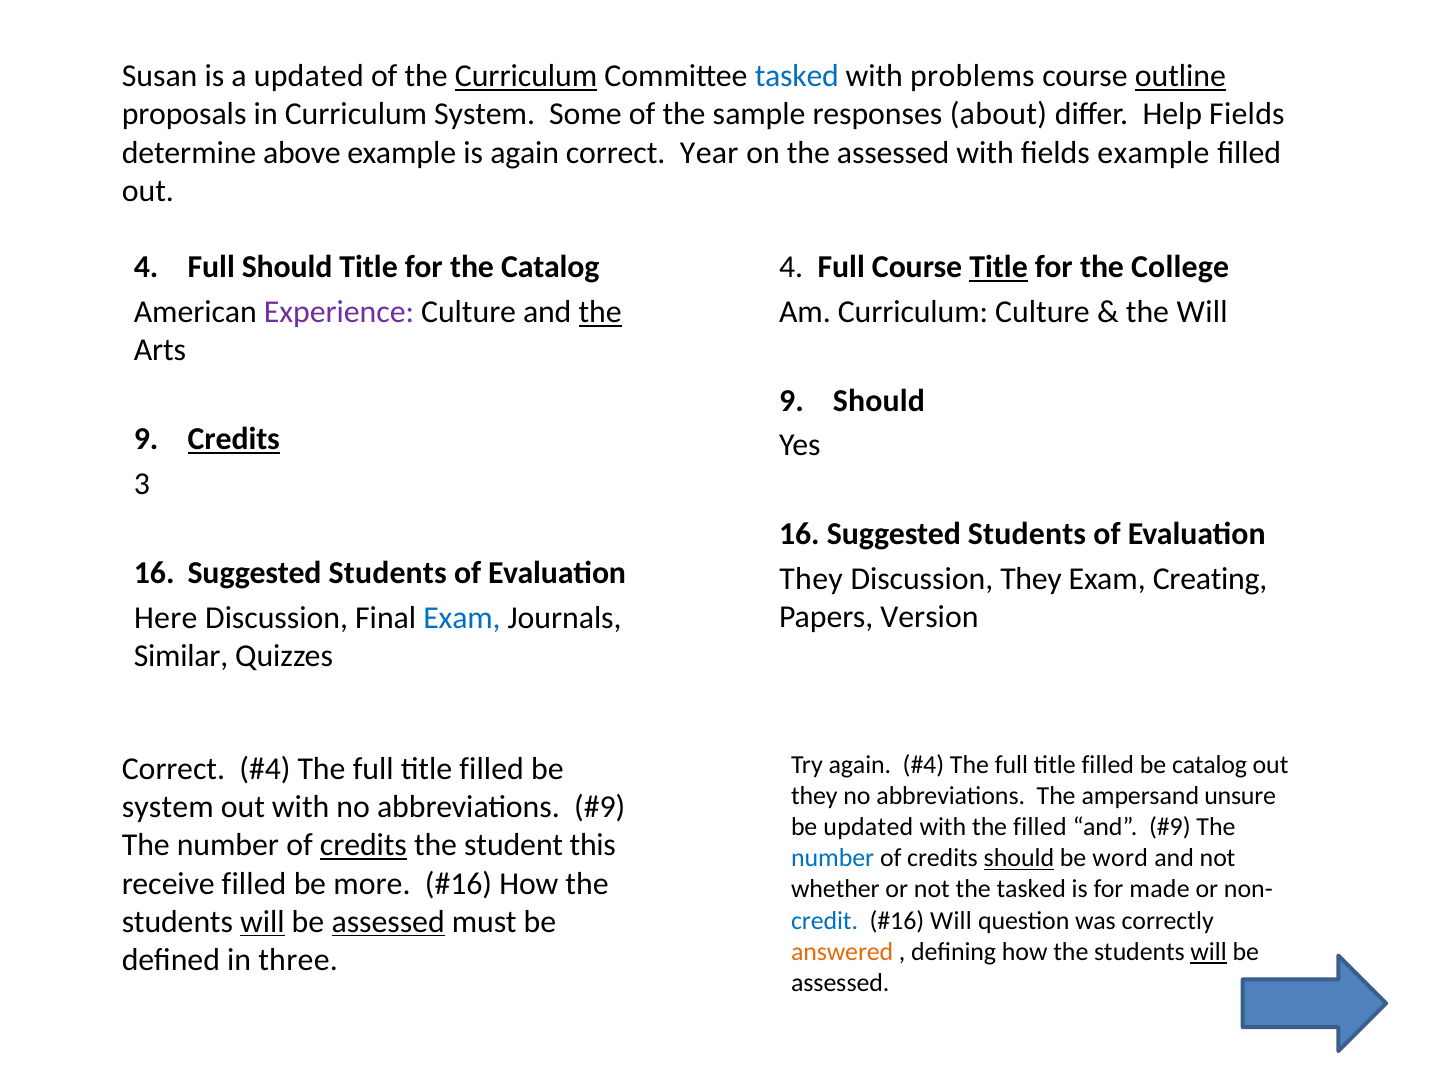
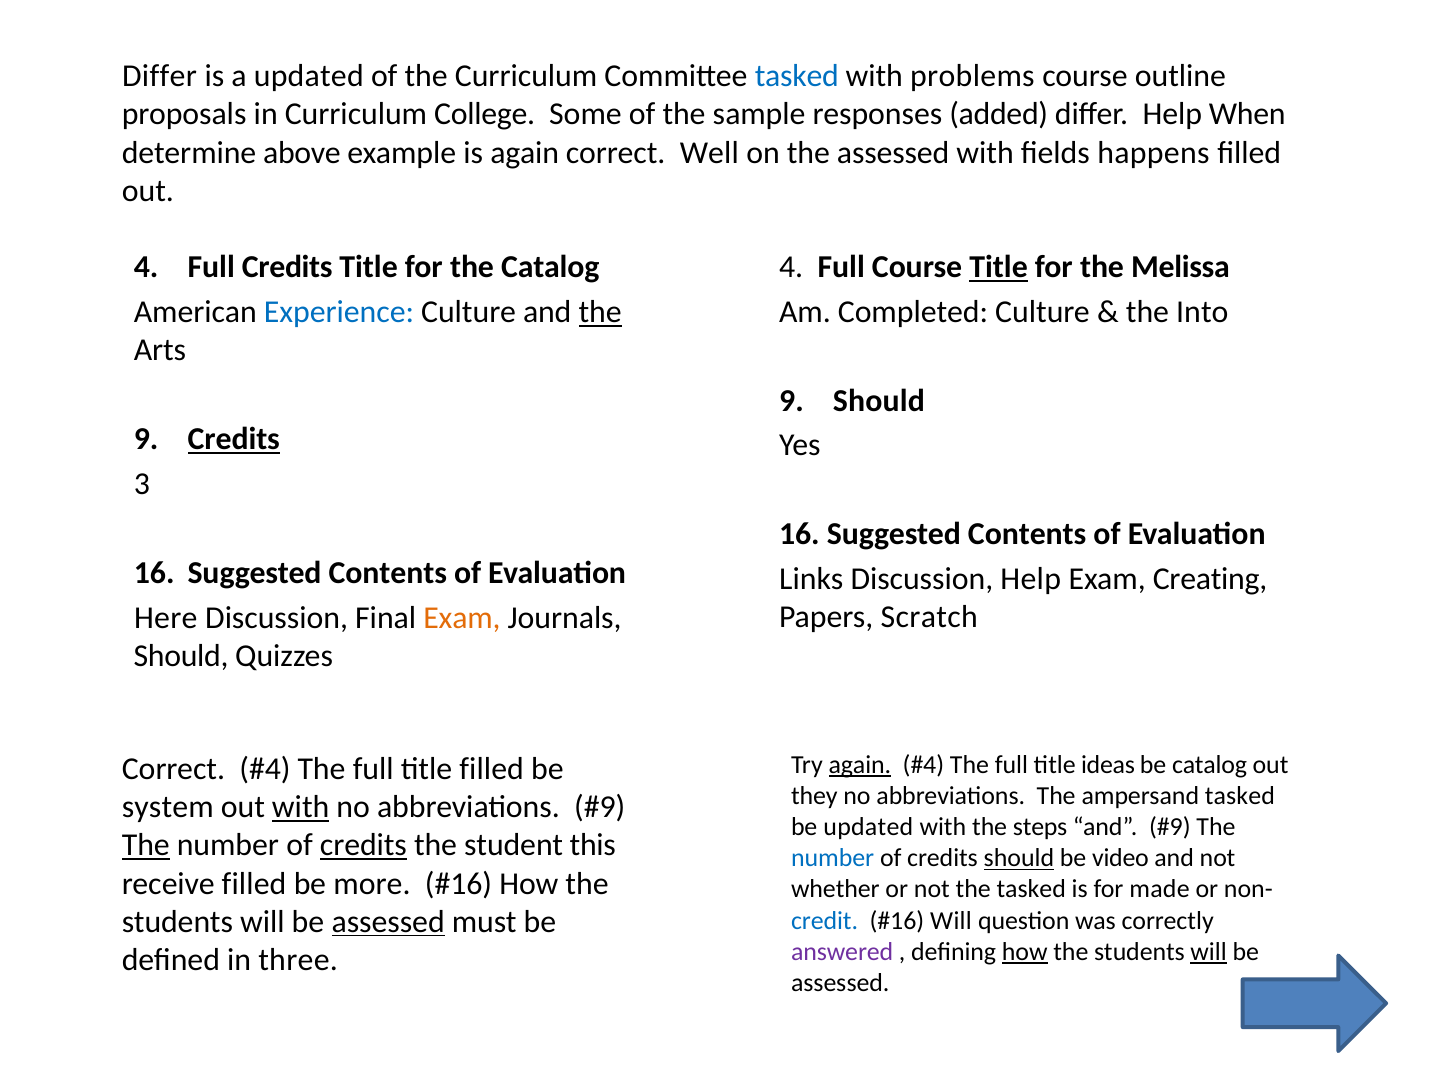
Susan at (160, 76): Susan -> Differ
Curriculum at (526, 76) underline: present -> none
outline underline: present -> none
Curriculum System: System -> College
about: about -> added
Help Fields: Fields -> When
Year: Year -> Well
fields example: example -> happens
College: College -> Melissa
Full Should: Should -> Credits
Am Curriculum: Curriculum -> Completed
the Will: Will -> Into
Experience colour: purple -> blue
Students at (1027, 535): Students -> Contents
Students at (388, 573): Students -> Contents
They at (811, 579): They -> Links
Discussion They: They -> Help
Version: Version -> Scratch
Exam at (462, 618) colour: blue -> orange
Similar at (181, 656): Similar -> Should
again at (860, 765) underline: none -> present
filled at (1108, 765): filled -> ideas
ampersand unsure: unsure -> tasked
with at (301, 808) underline: none -> present
the filled: filled -> steps
The at (146, 846) underline: none -> present
word: word -> video
will at (262, 922) underline: present -> none
answered colour: orange -> purple
how at (1025, 952) underline: none -> present
